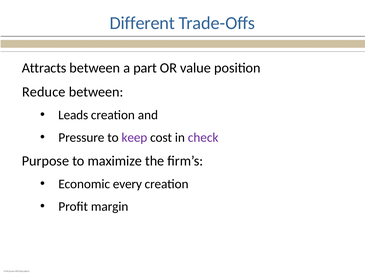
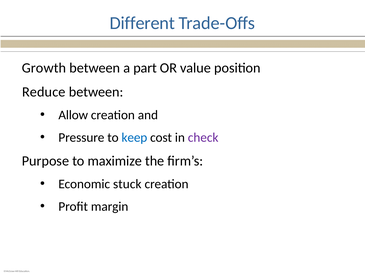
Attracts: Attracts -> Growth
Leads: Leads -> Allow
keep colour: purple -> blue
every: every -> stuck
